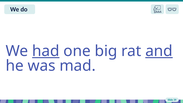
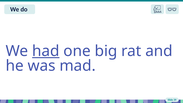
and underline: present -> none
